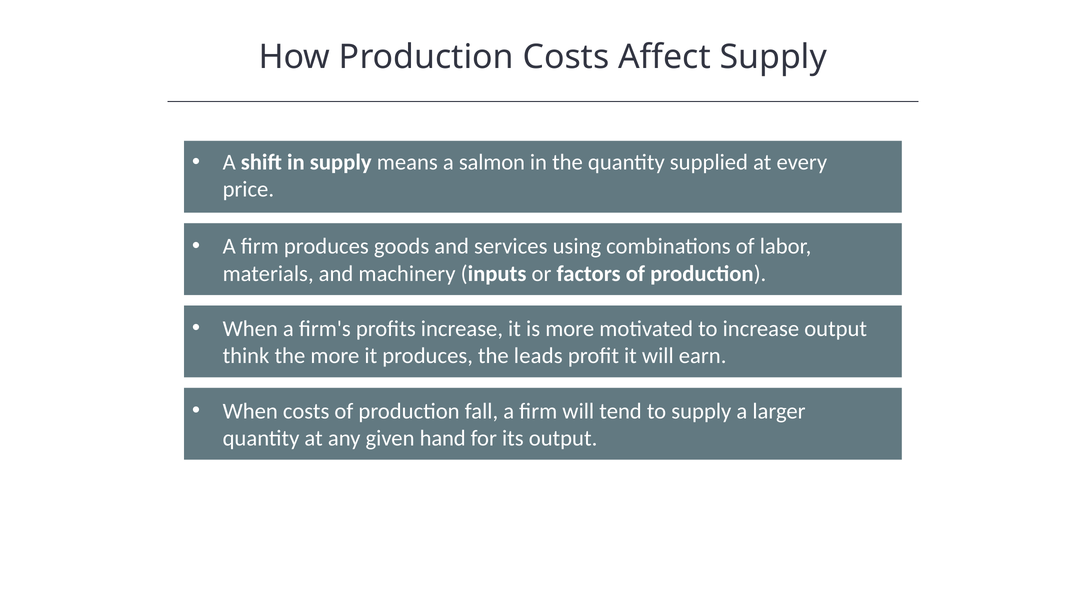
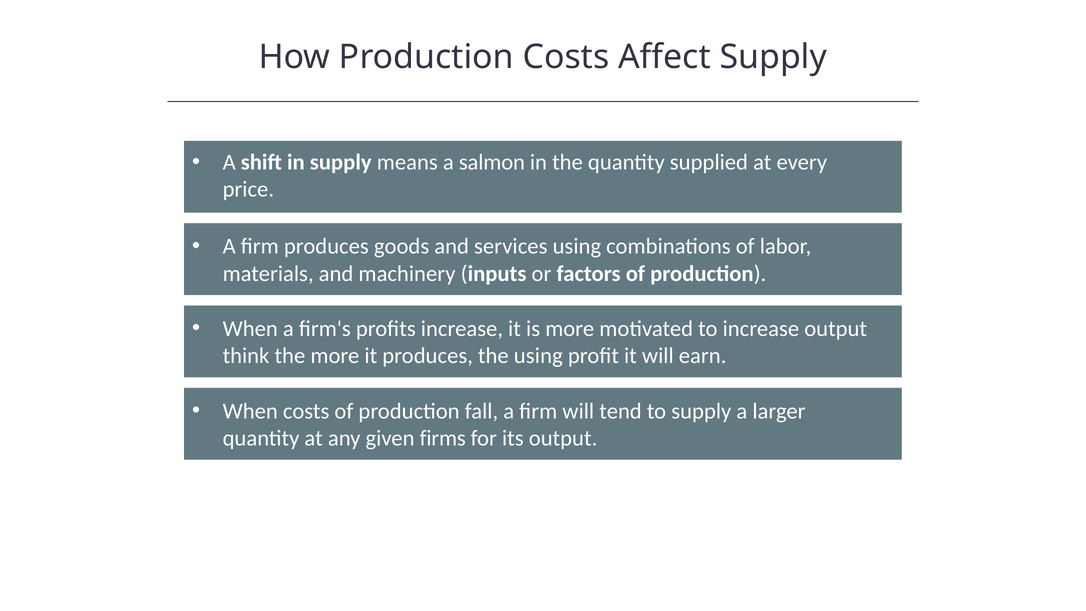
the leads: leads -> using
hand: hand -> firms
